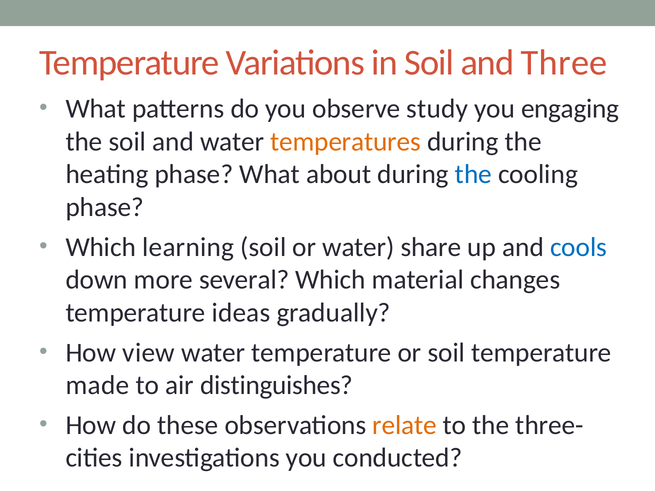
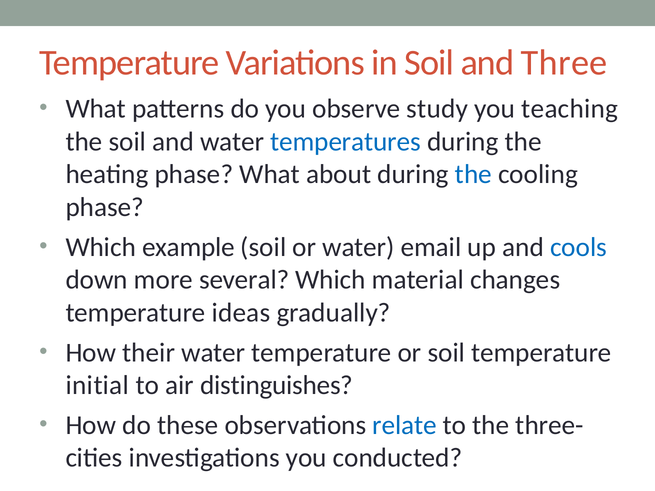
engaging: engaging -> teaching
temperatures colour: orange -> blue
learning: learning -> example
share: share -> email
view: view -> their
made: made -> initial
relate colour: orange -> blue
